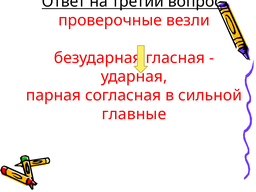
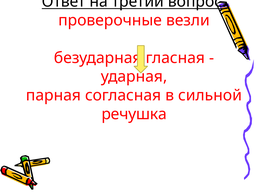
главные: главные -> речушка
